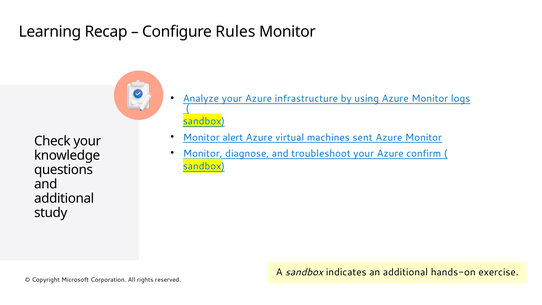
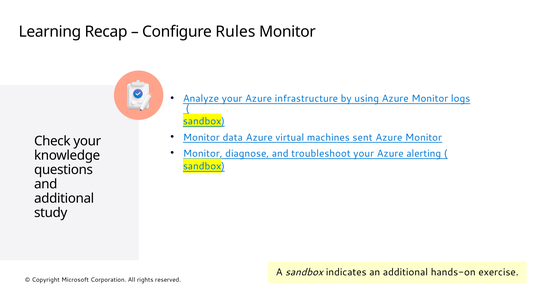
alert: alert -> data
confirm: confirm -> alerting
